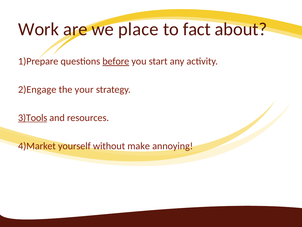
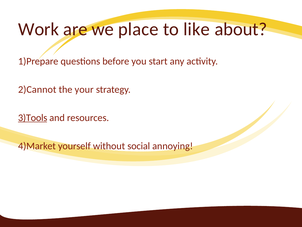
fact: fact -> like
before underline: present -> none
2)Engage: 2)Engage -> 2)Cannot
make: make -> social
